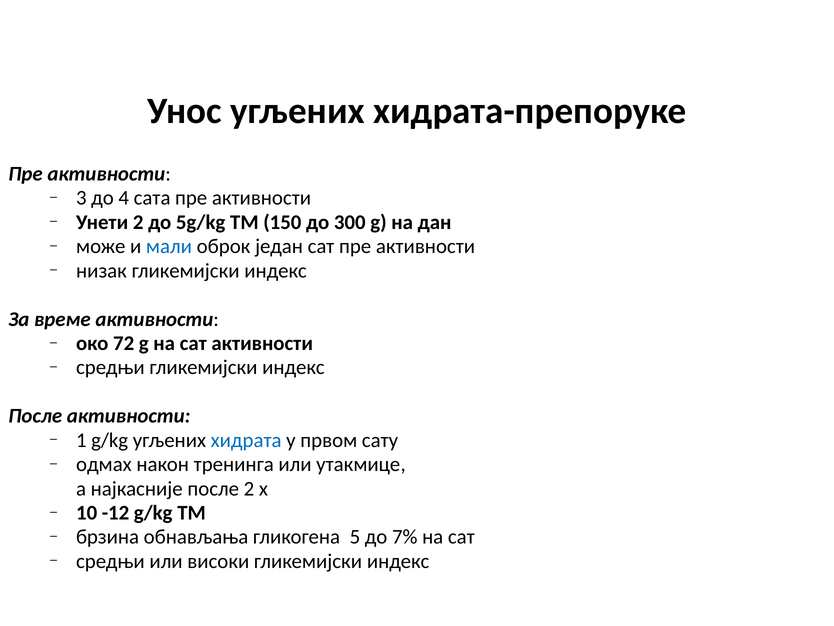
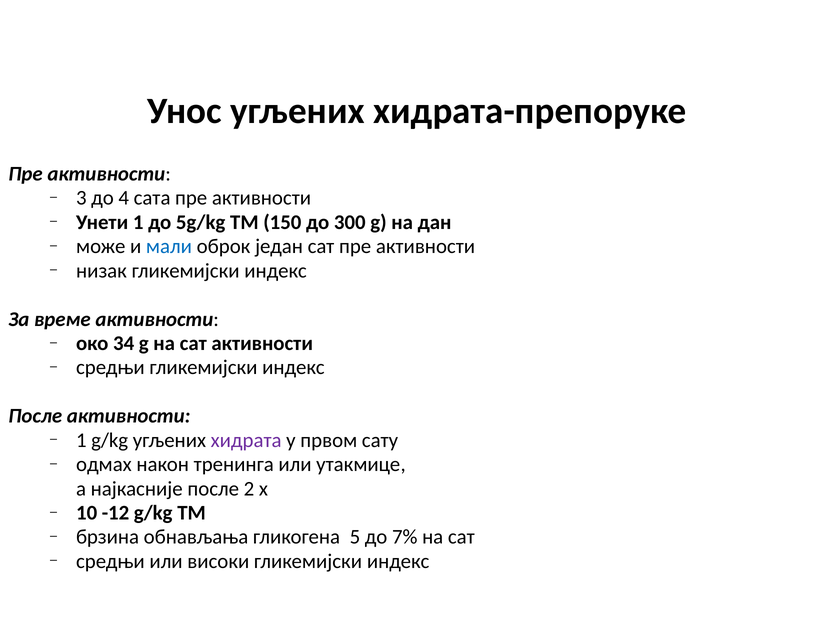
Унети 2: 2 -> 1
72: 72 -> 34
хидрата colour: blue -> purple
